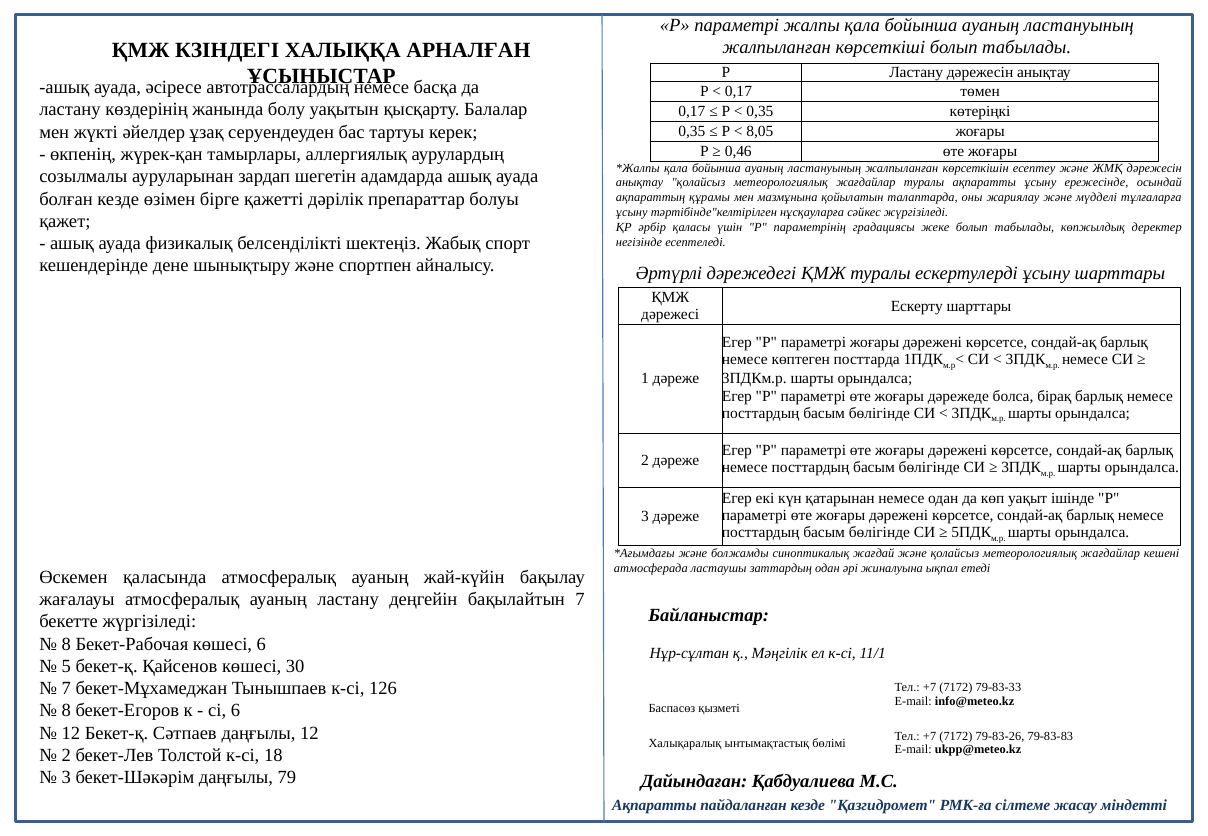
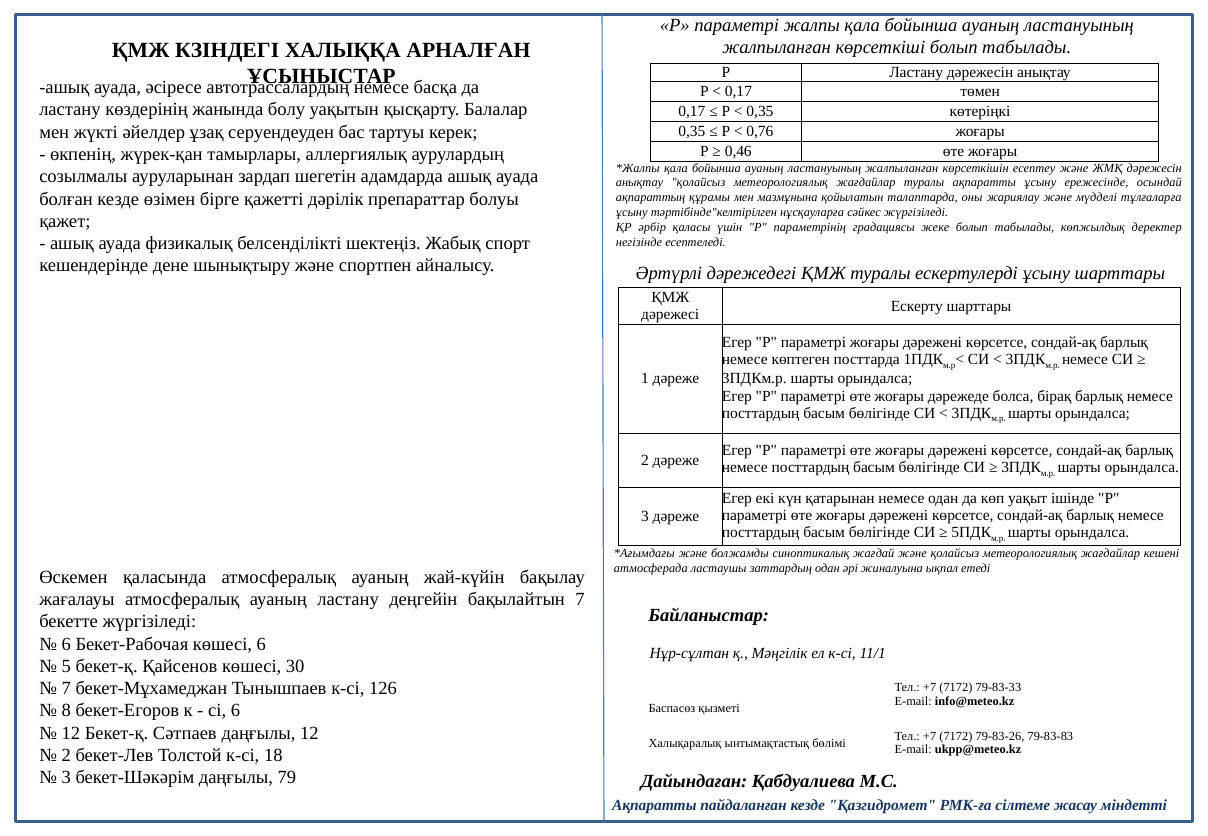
8,05: 8,05 -> 0,76
8 at (66, 644): 8 -> 6
